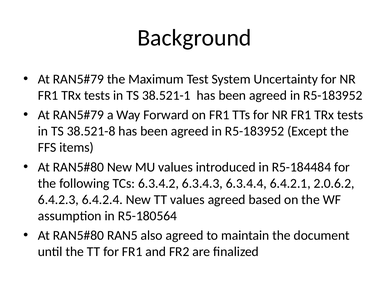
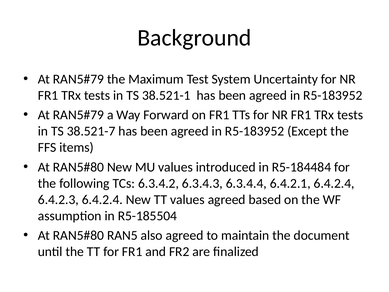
38.521-8: 38.521-8 -> 38.521-7
6.4.2.1 2.0.6.2: 2.0.6.2 -> 6.4.2.4
R5-180564: R5-180564 -> R5-185504
